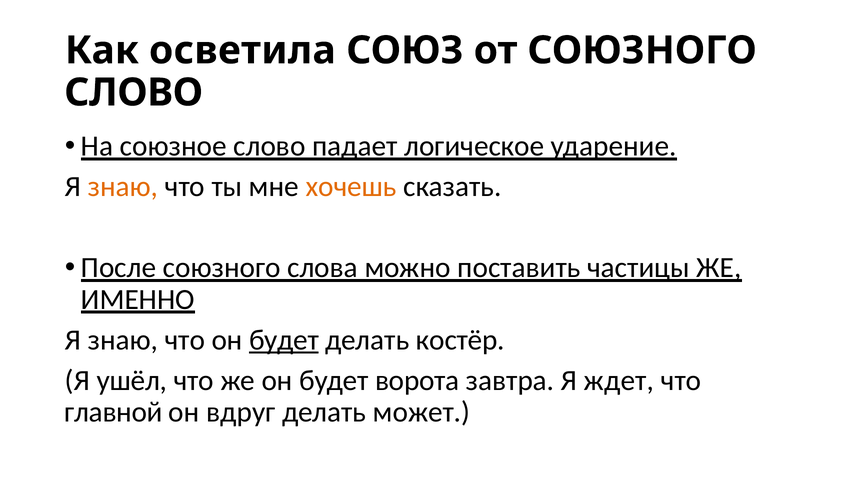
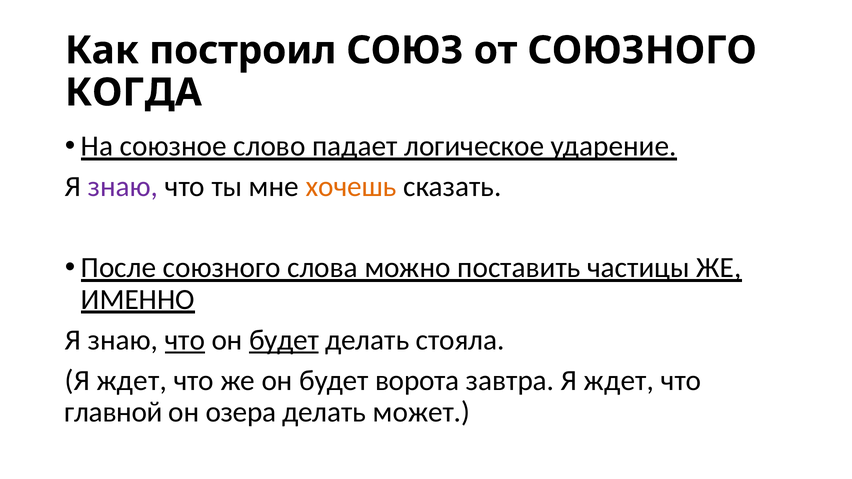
осветила: осветила -> построил
СЛОВО at (134, 93): СЛОВО -> КОГДА
знаю at (123, 187) colour: orange -> purple
что at (185, 340) underline: none -> present
костёр: костёр -> стояла
ушёл at (132, 381): ушёл -> ждет
вдруг: вдруг -> озера
